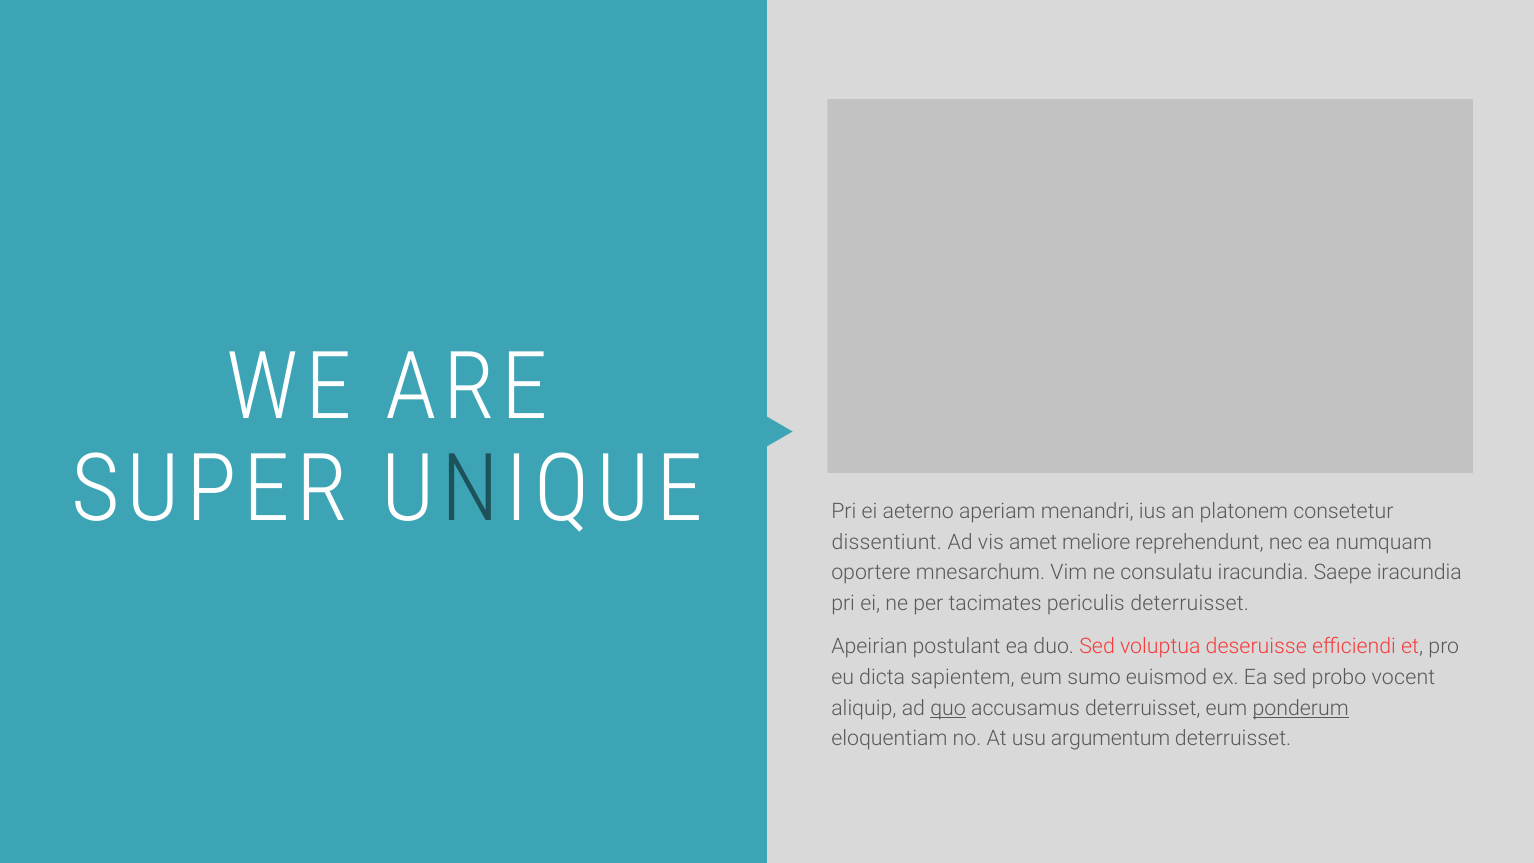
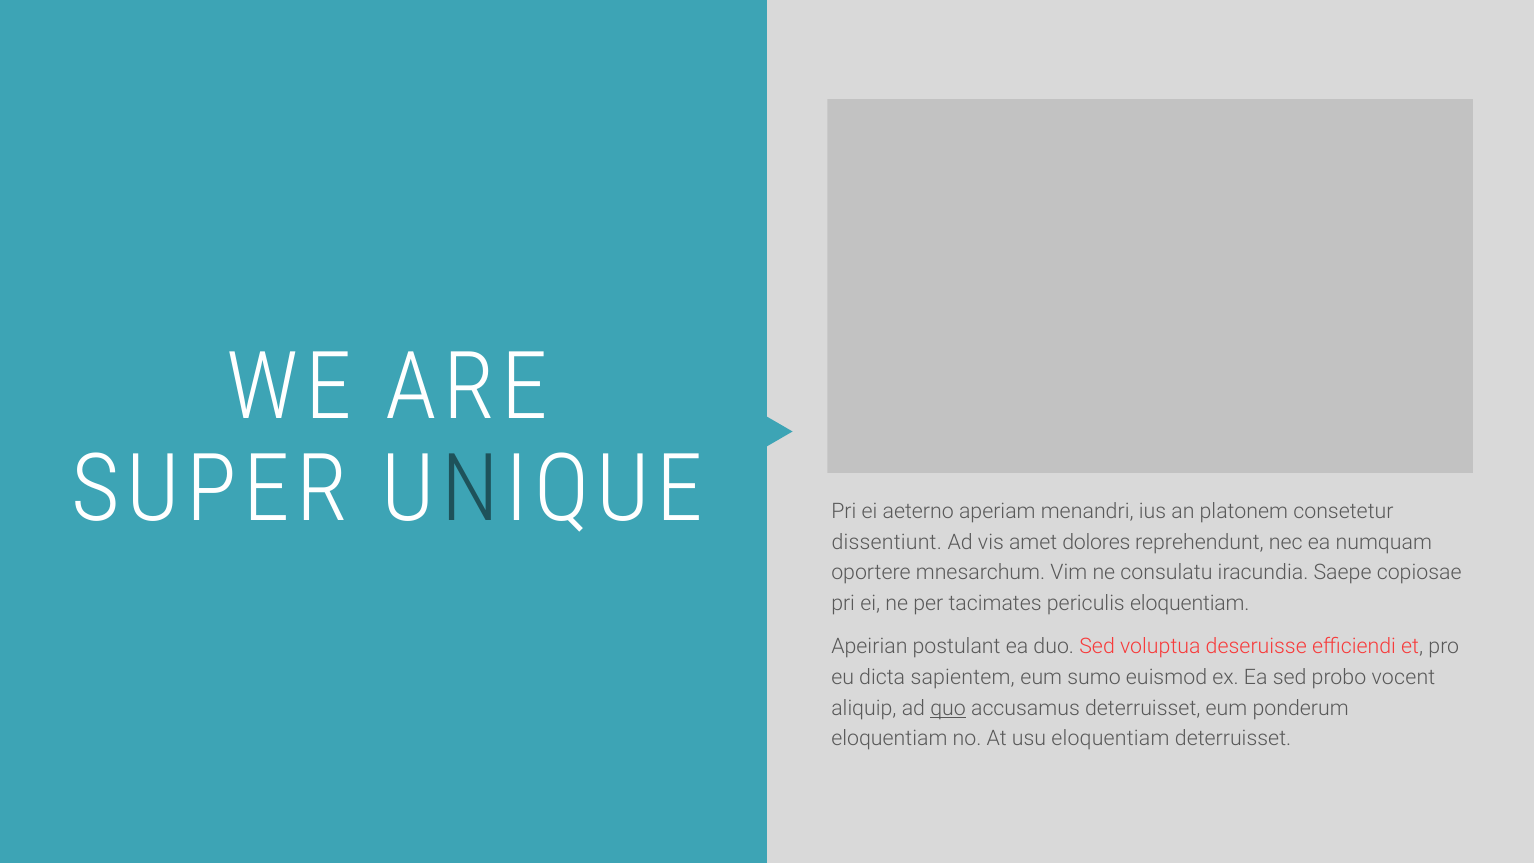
meliore: meliore -> dolores
Saepe iracundia: iracundia -> copiosae
periculis deterruisset: deterruisset -> eloquentiam
ponderum underline: present -> none
usu argumentum: argumentum -> eloquentiam
